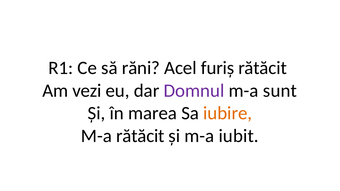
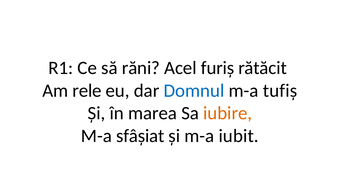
vezi: vezi -> rele
Domnul colour: purple -> blue
sunt: sunt -> tufiș
M-a rătăcit: rătăcit -> sfâșiat
